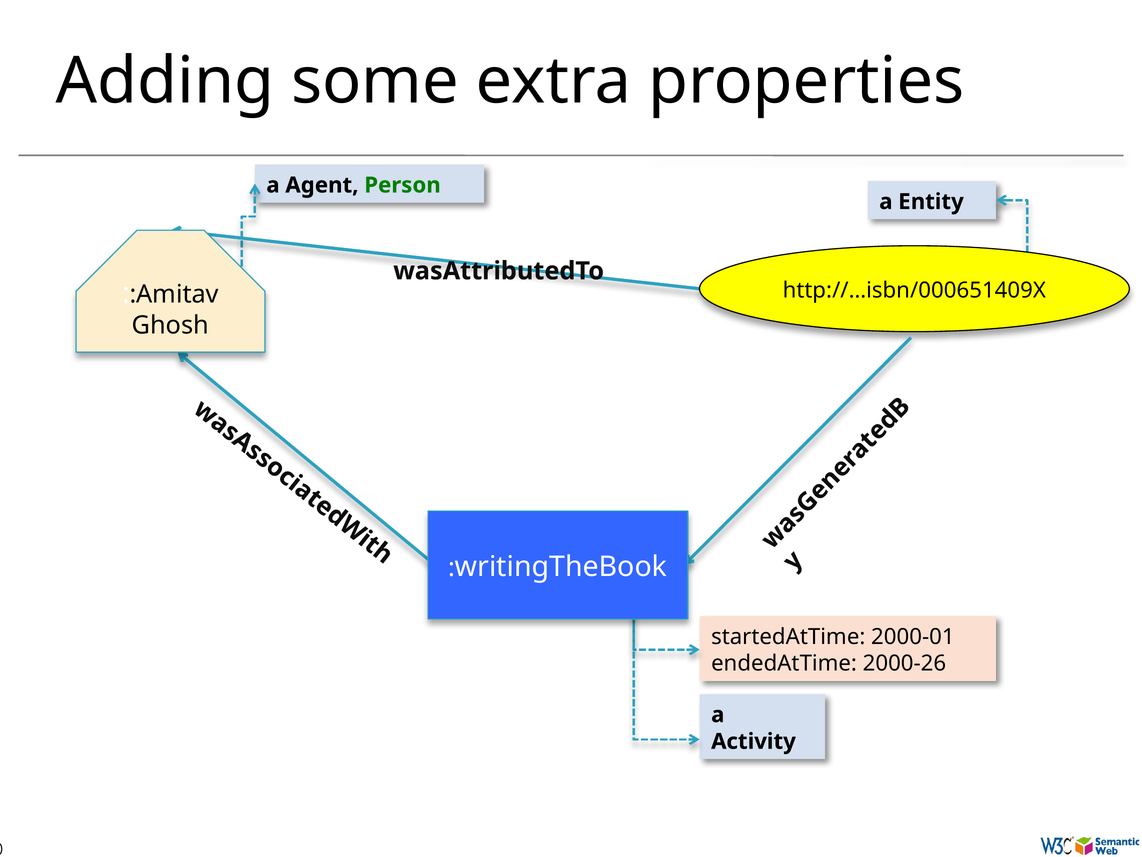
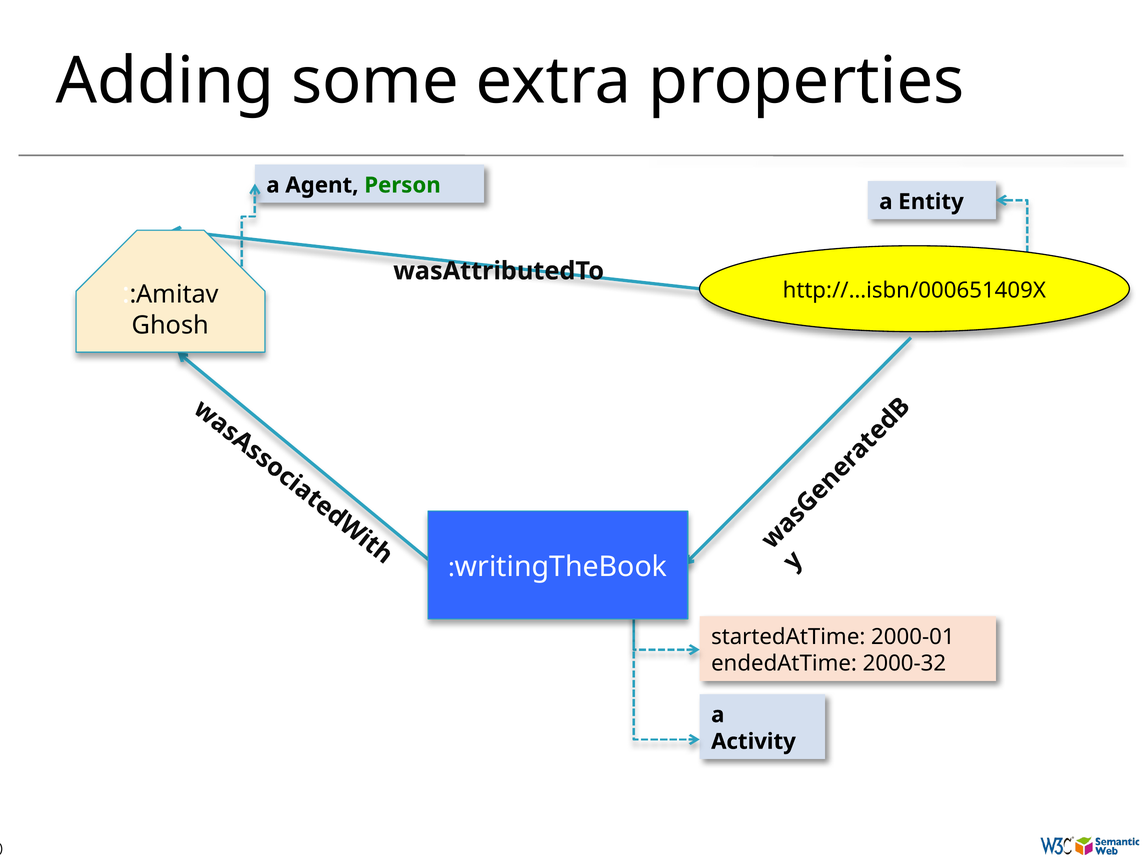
2000-26: 2000-26 -> 2000-32
